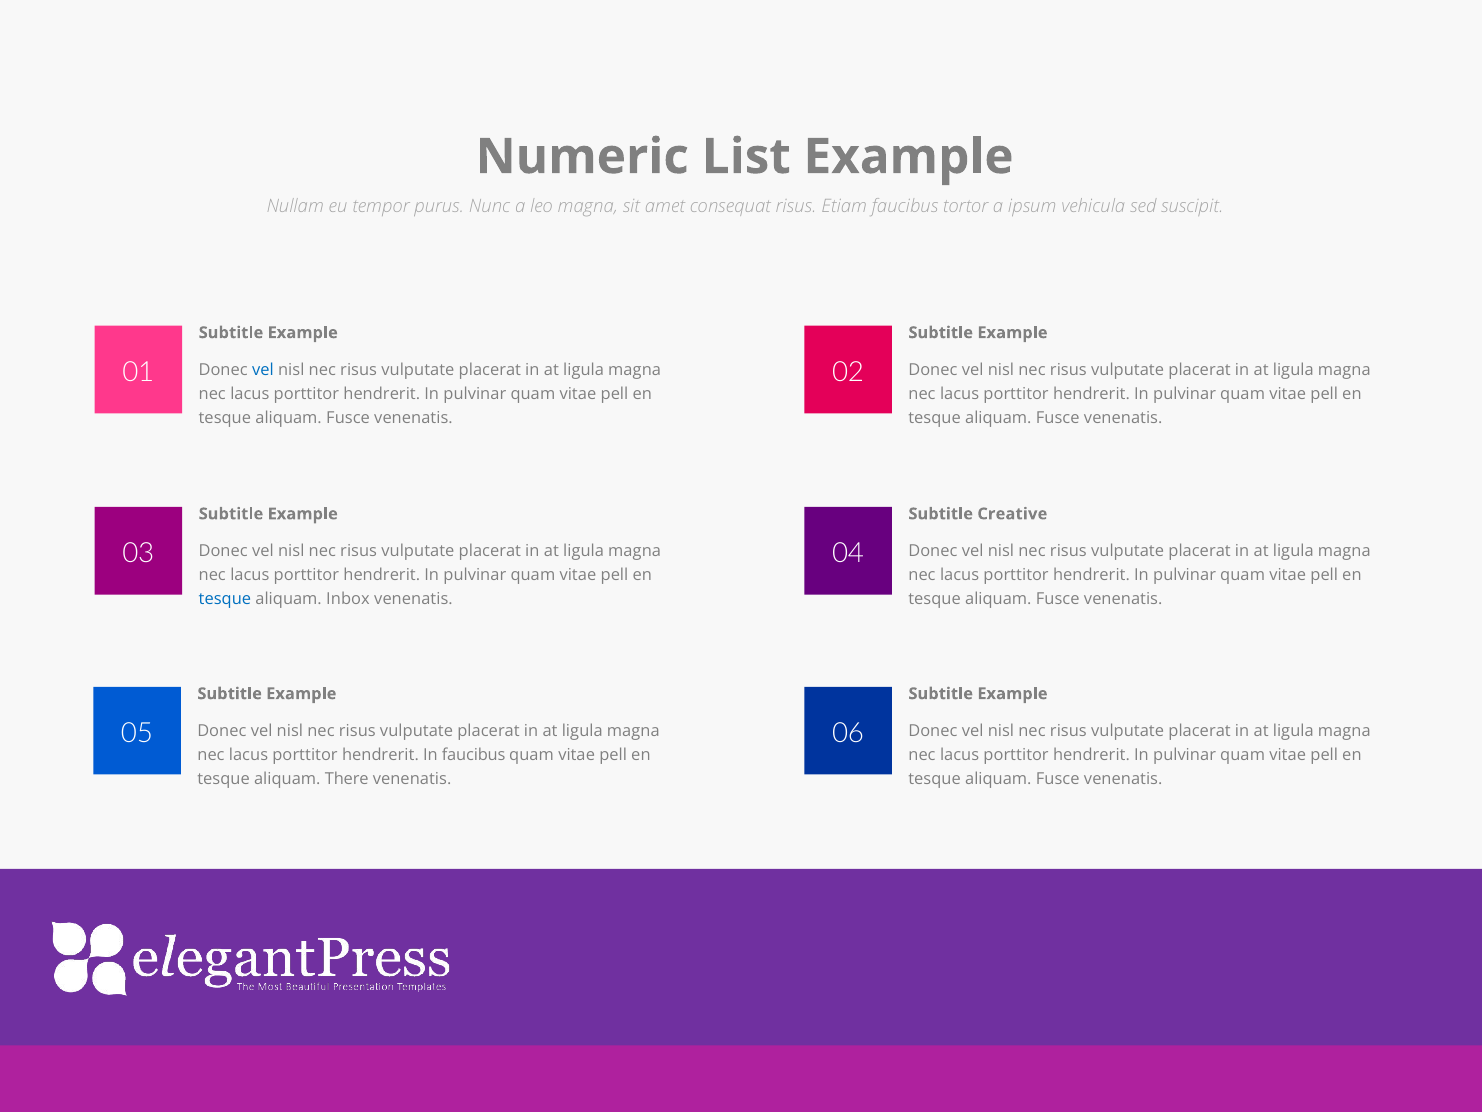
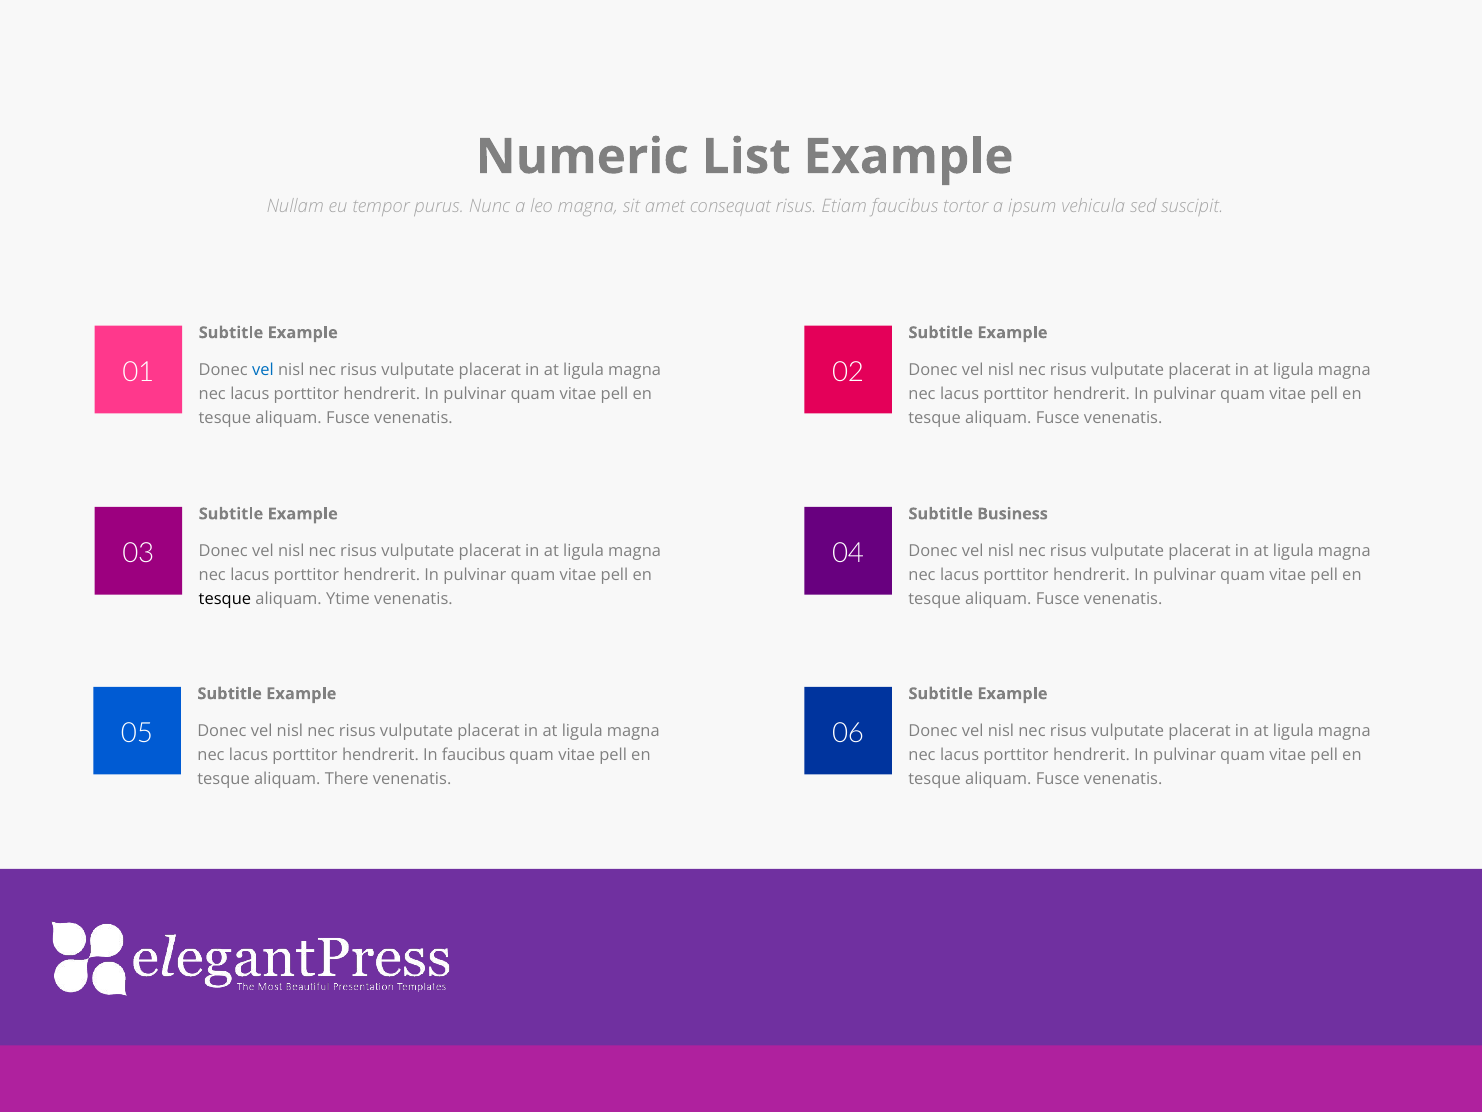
Creative: Creative -> Business
tesque at (225, 599) colour: blue -> black
Inbox: Inbox -> Ytime
